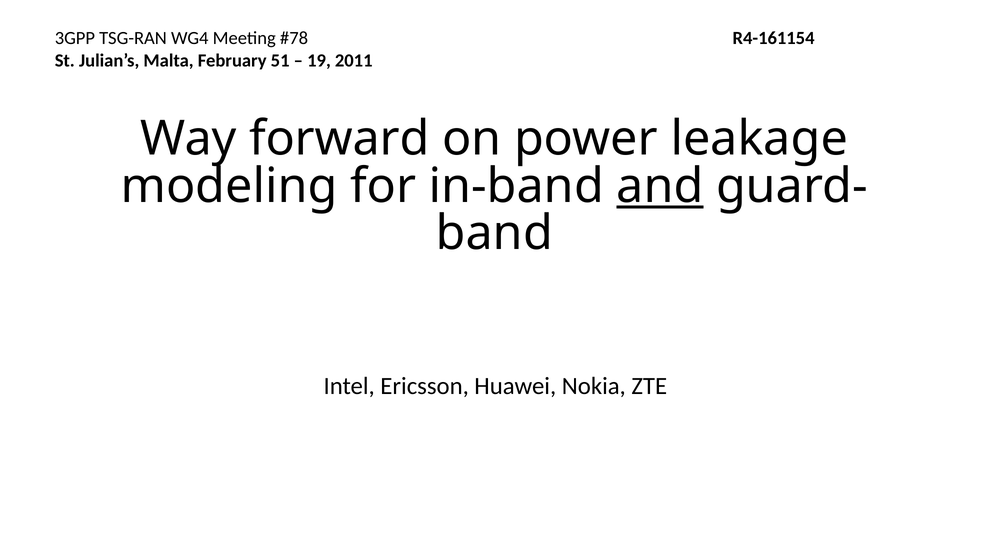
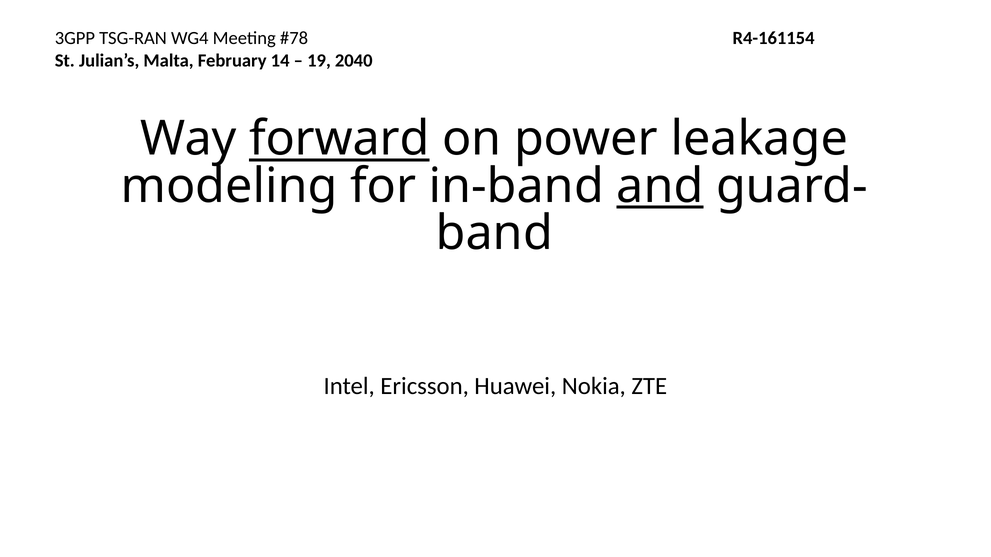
51: 51 -> 14
2011: 2011 -> 2040
forward underline: none -> present
